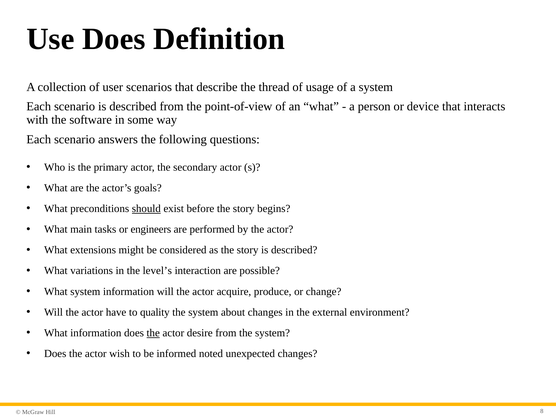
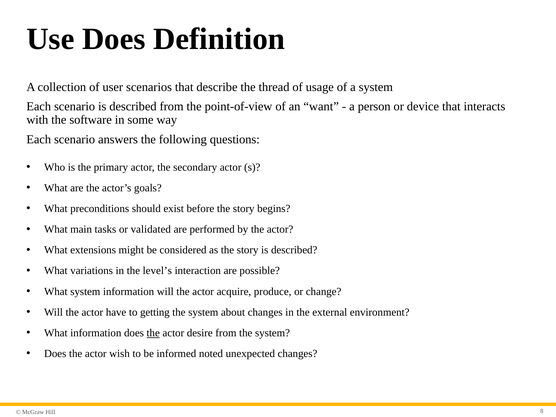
an what: what -> want
should underline: present -> none
engineers: engineers -> validated
quality: quality -> getting
